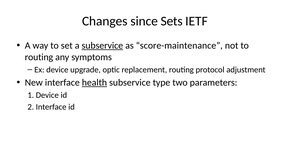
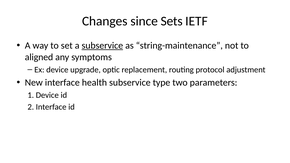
score-maintenance: score-maintenance -> string-maintenance
routing at (39, 57): routing -> aligned
health underline: present -> none
